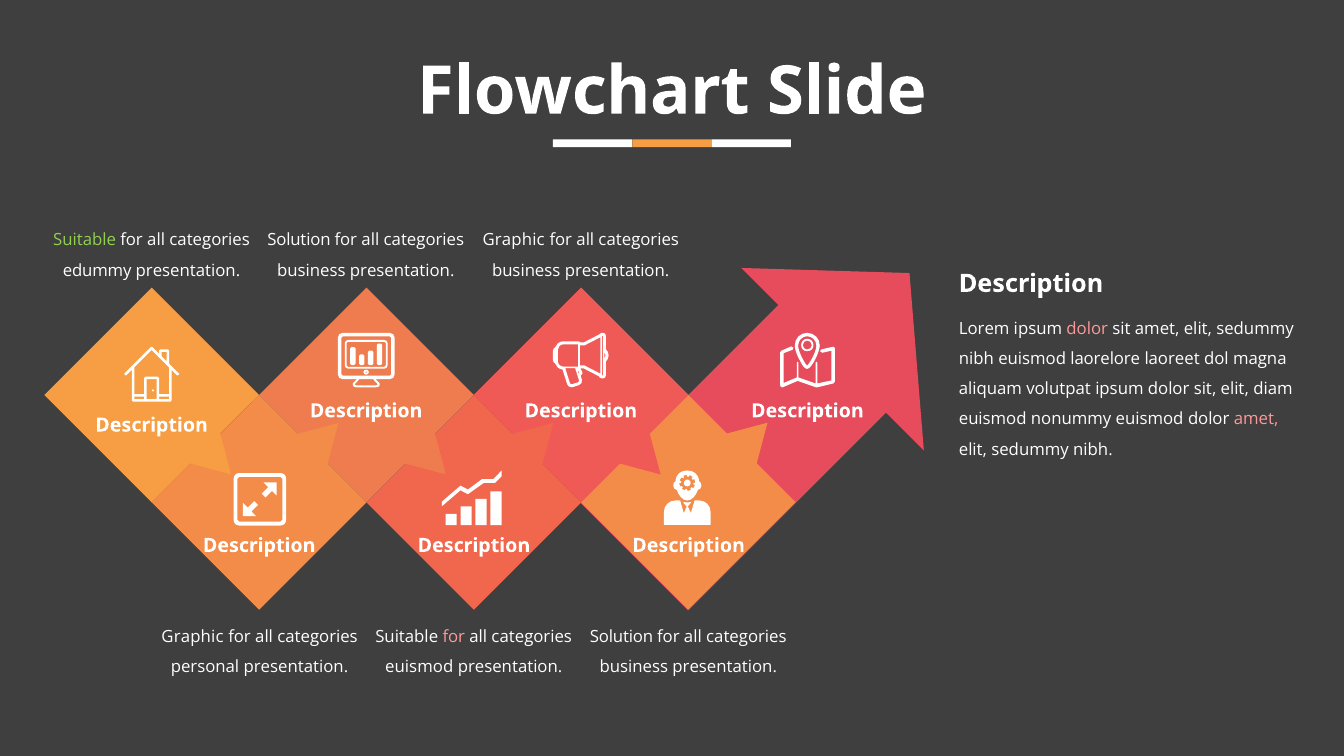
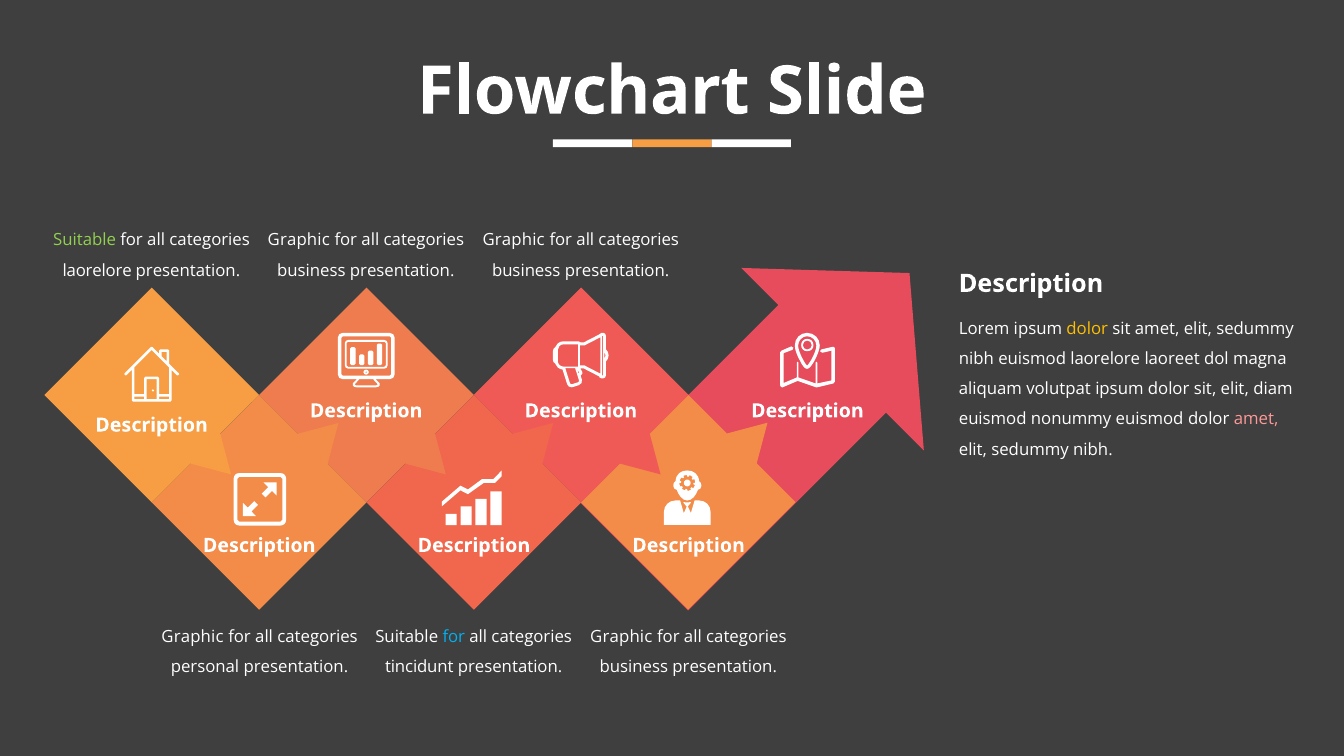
Solution at (299, 240): Solution -> Graphic
edummy at (97, 271): edummy -> laorelore
dolor at (1087, 329) colour: pink -> yellow
for at (454, 637) colour: pink -> light blue
Solution at (621, 637): Solution -> Graphic
euismod at (419, 667): euismod -> tincidunt
